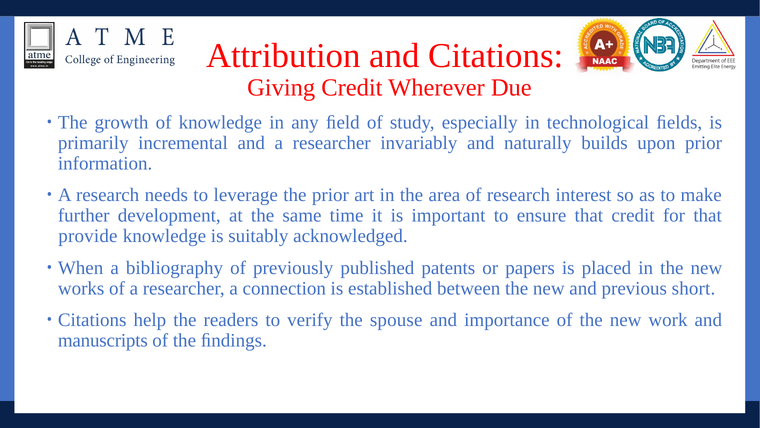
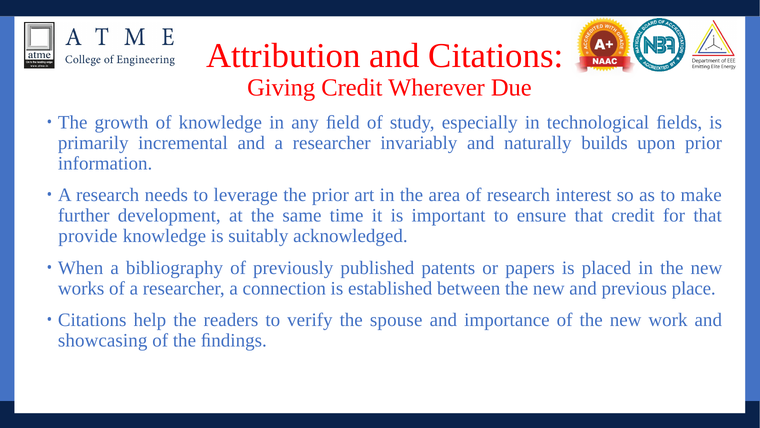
short: short -> place
manuscripts: manuscripts -> showcasing
